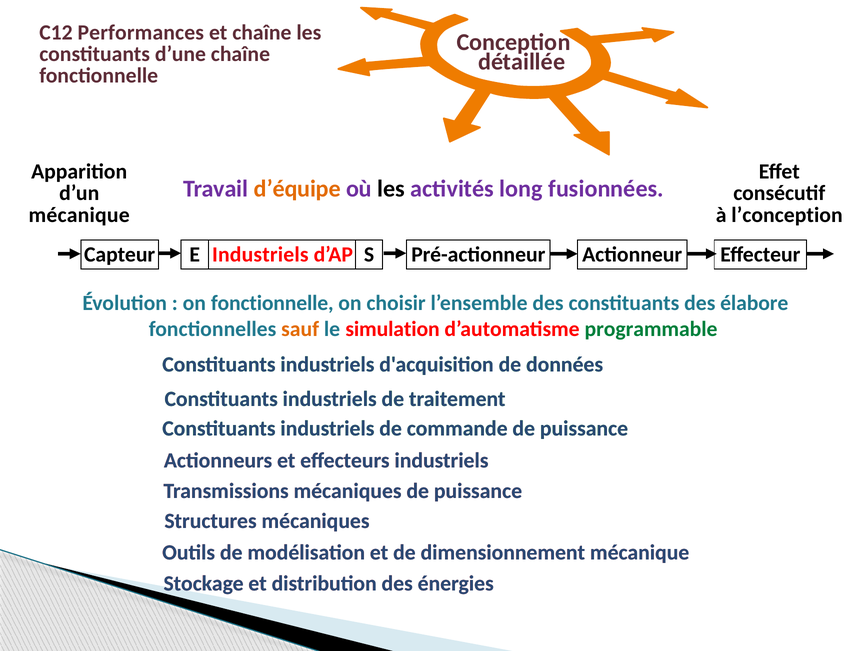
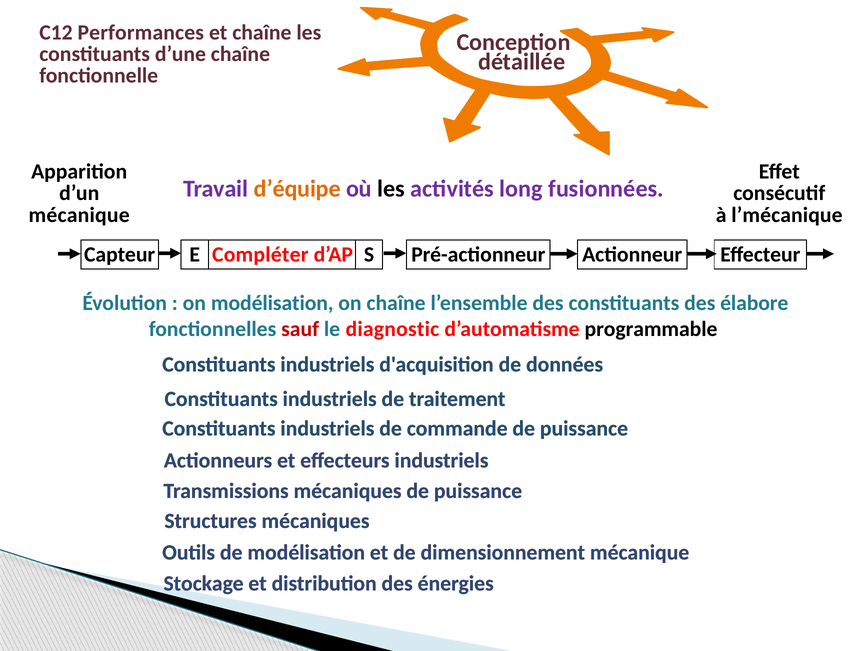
l’conception: l’conception -> l’mécanique
Capteur Industriels: Industriels -> Compléter
on fonctionnelle: fonctionnelle -> modélisation
on choisir: choisir -> chaîne
sauf colour: orange -> red
simulation: simulation -> diagnostic
programmable colour: green -> black
